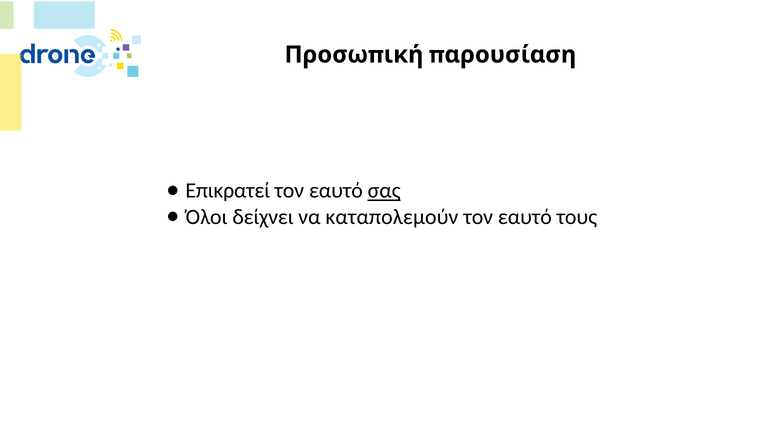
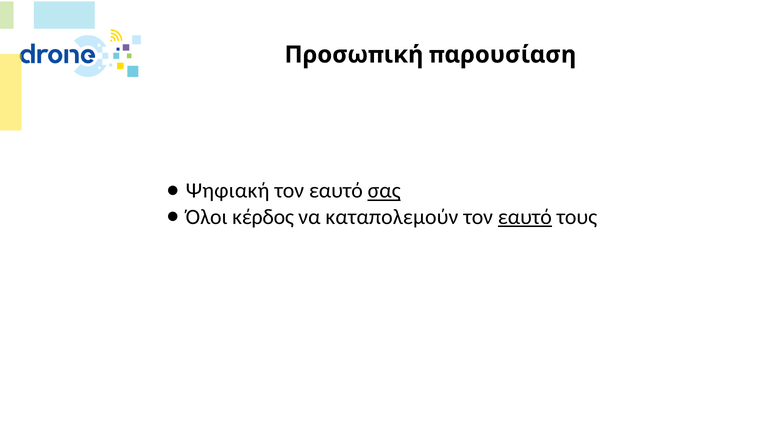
Επικρατεί: Επικρατεί -> Ψηφιακή
δείχνει: δείχνει -> κέρδος
εαυτό at (525, 217) underline: none -> present
